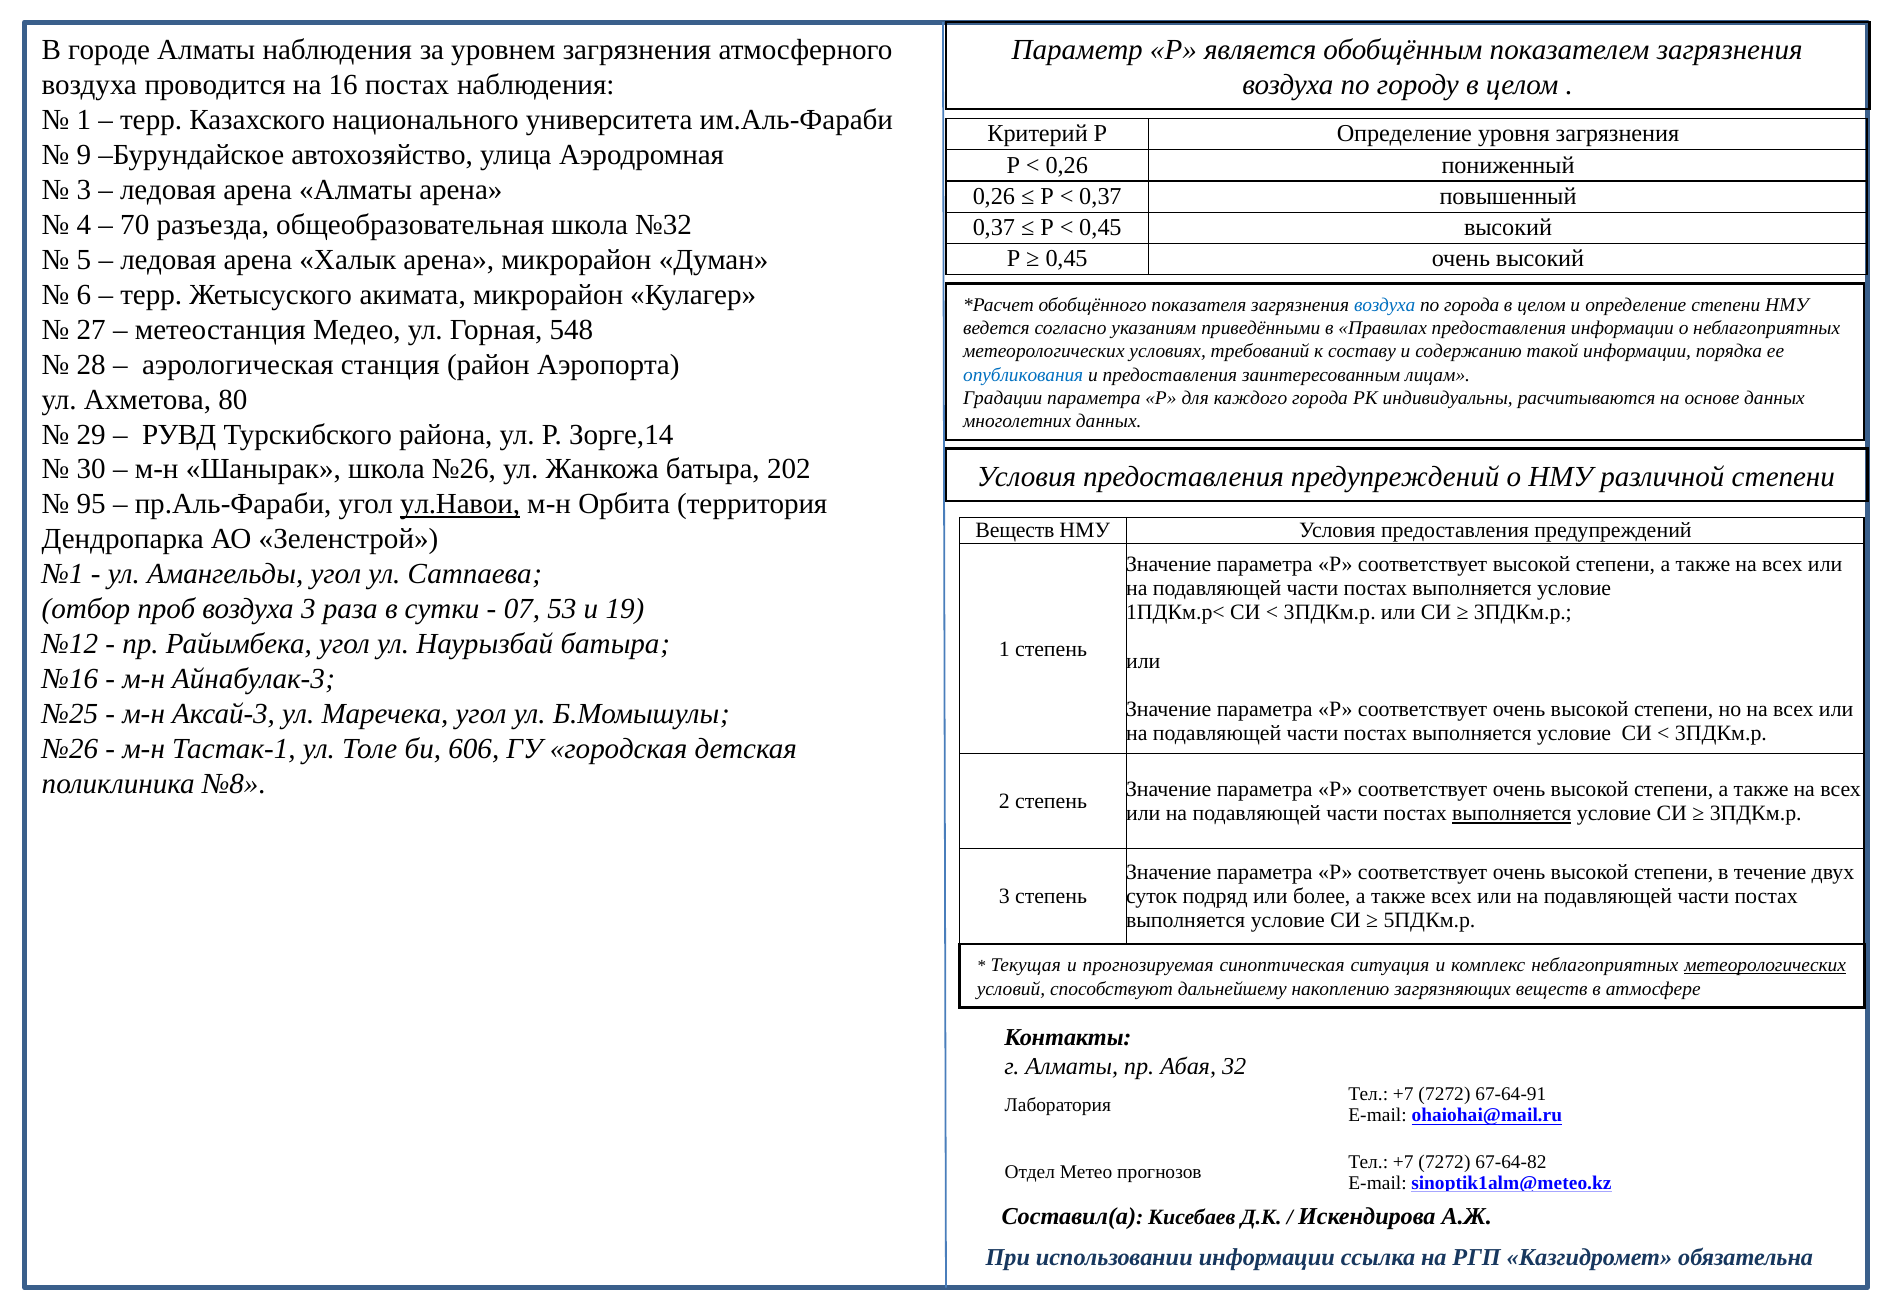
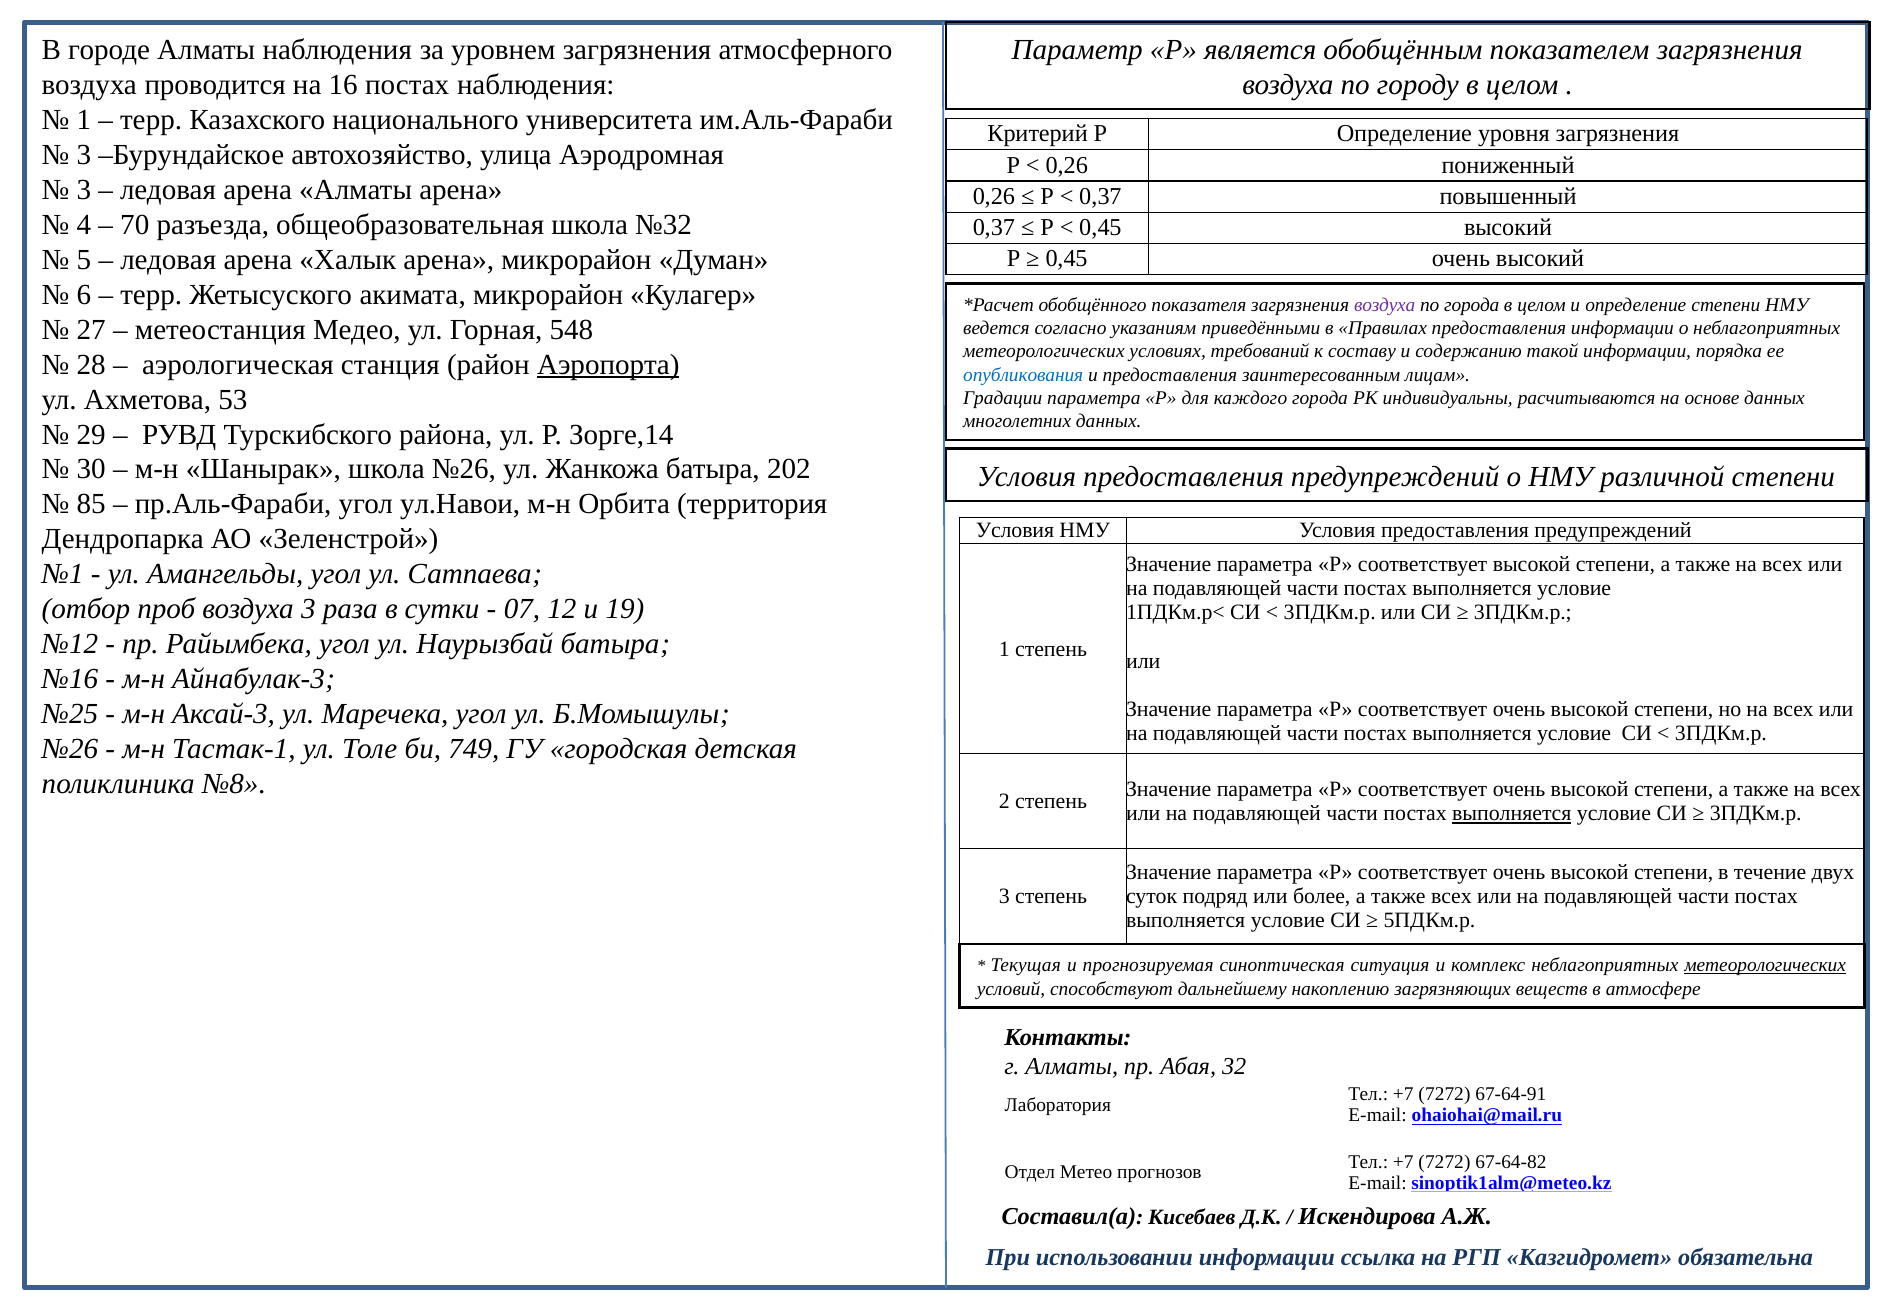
9 at (84, 155): 9 -> 3
воздуха at (1385, 305) colour: blue -> purple
Аэропорта underline: none -> present
80: 80 -> 53
95: 95 -> 85
ул.Навои underline: present -> none
Веществ at (1015, 531): Веществ -> Условия
53: 53 -> 12
606: 606 -> 749
